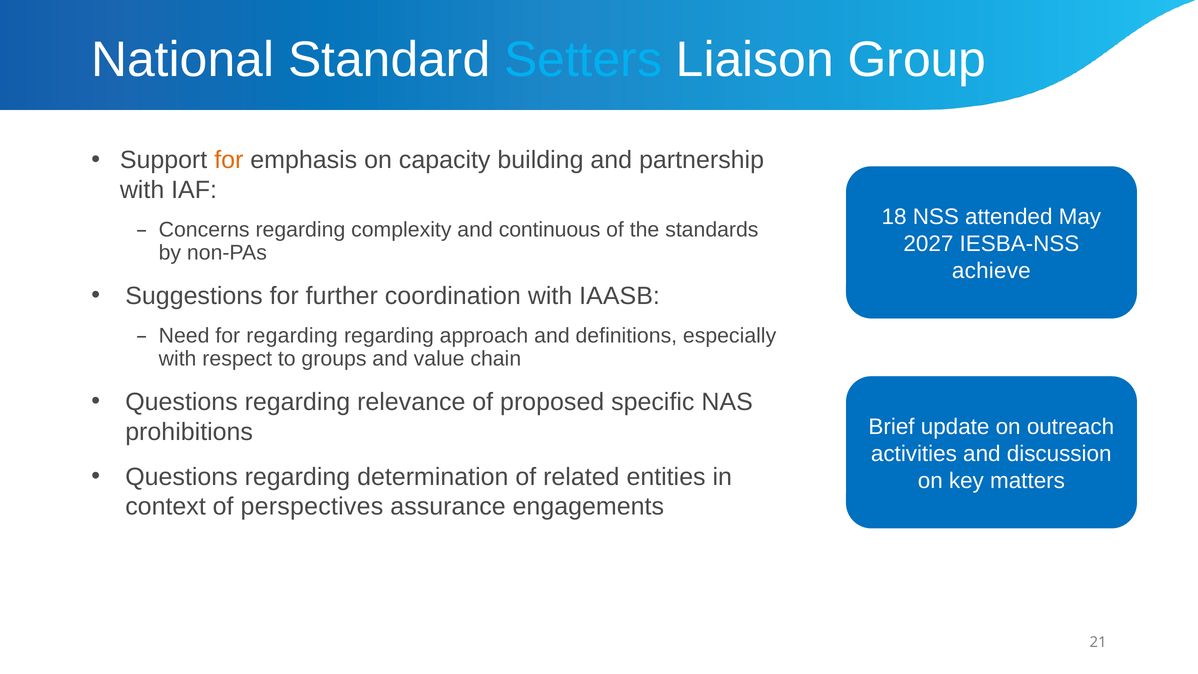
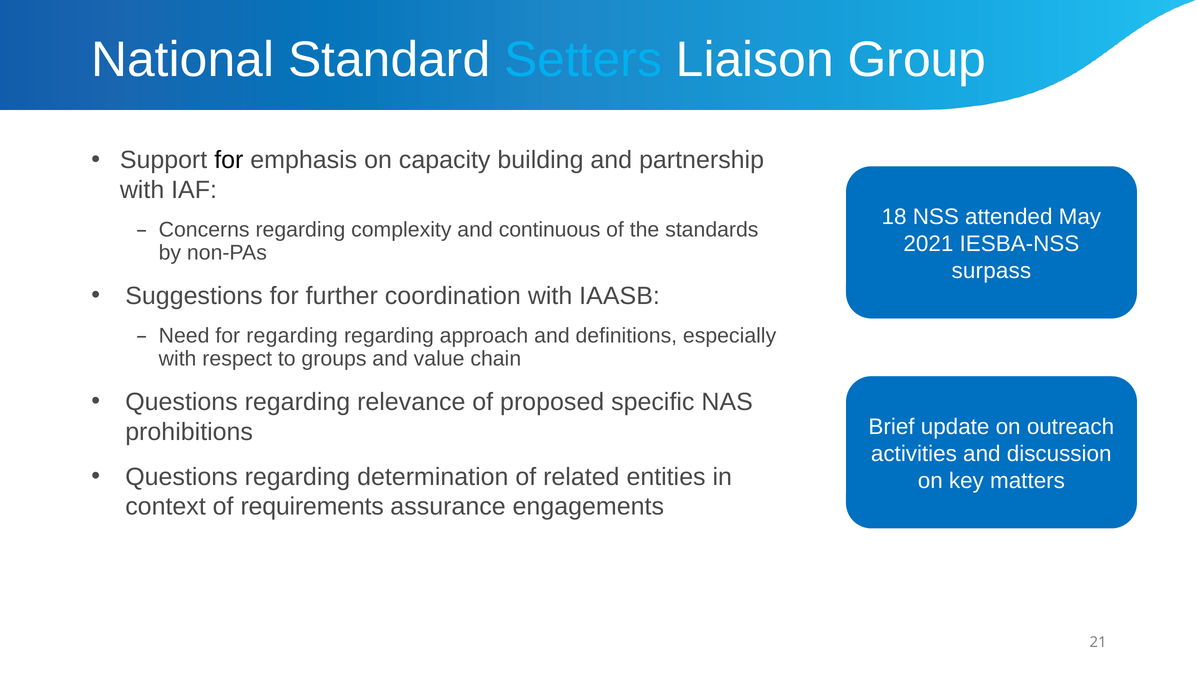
for at (229, 160) colour: orange -> black
2027: 2027 -> 2021
achieve: achieve -> surpass
perspectives: perspectives -> requirements
